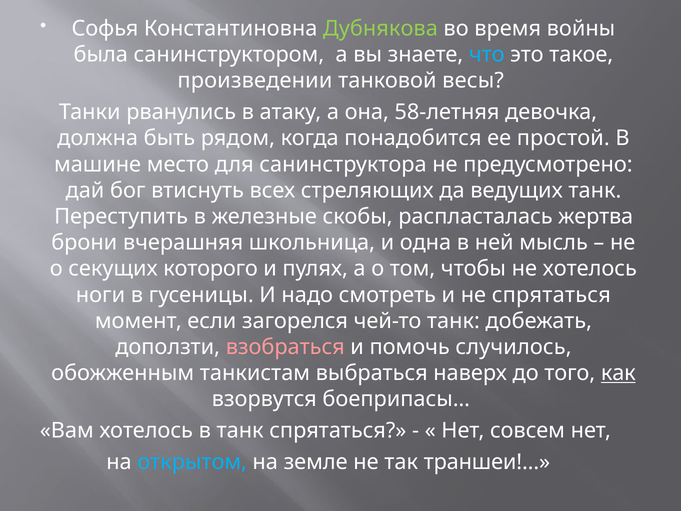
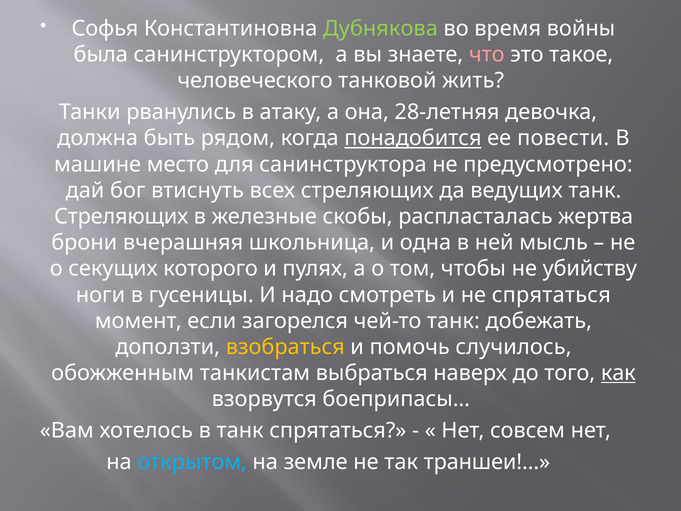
что colour: light blue -> pink
произведении: произведении -> человеческого
весы: весы -> жить
58-летняя: 58-летняя -> 28-летняя
понадобится underline: none -> present
простой: простой -> повести
Переступить at (121, 216): Переступить -> Стреляющих
не хотелось: хотелось -> убийству
взобраться colour: pink -> yellow
